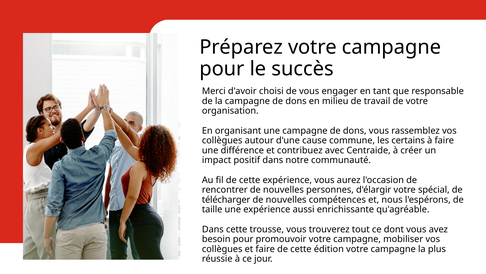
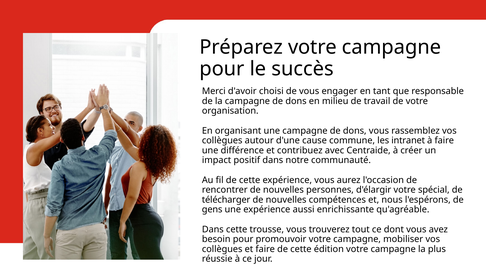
certains: certains -> intranet
taille: taille -> gens
